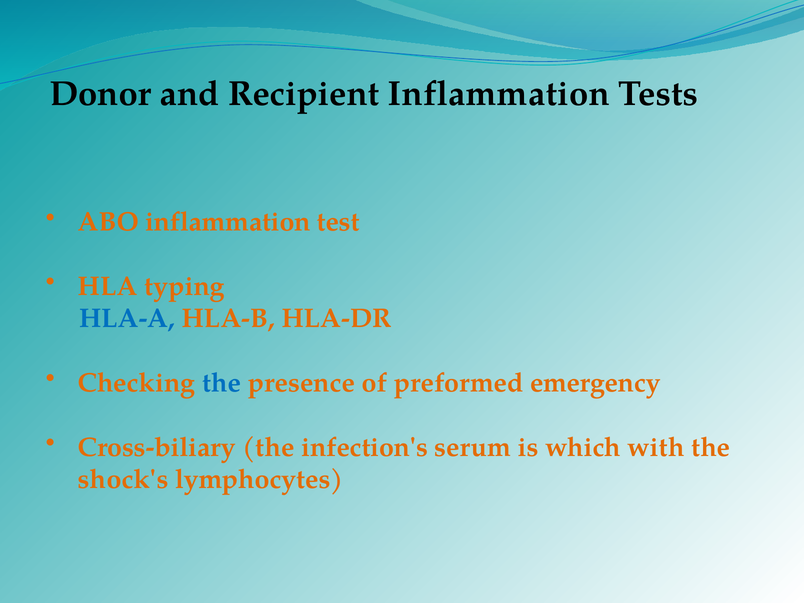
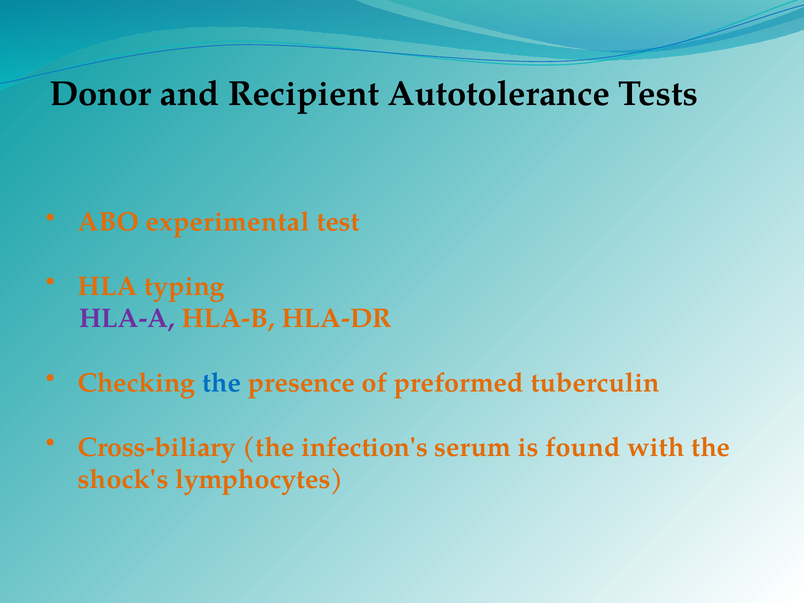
Recipient Inflammation: Inflammation -> Autotolerance
ABO inflammation: inflammation -> experimental
HLA-A colour: blue -> purple
emergency: emergency -> tuberculin
which: which -> found
